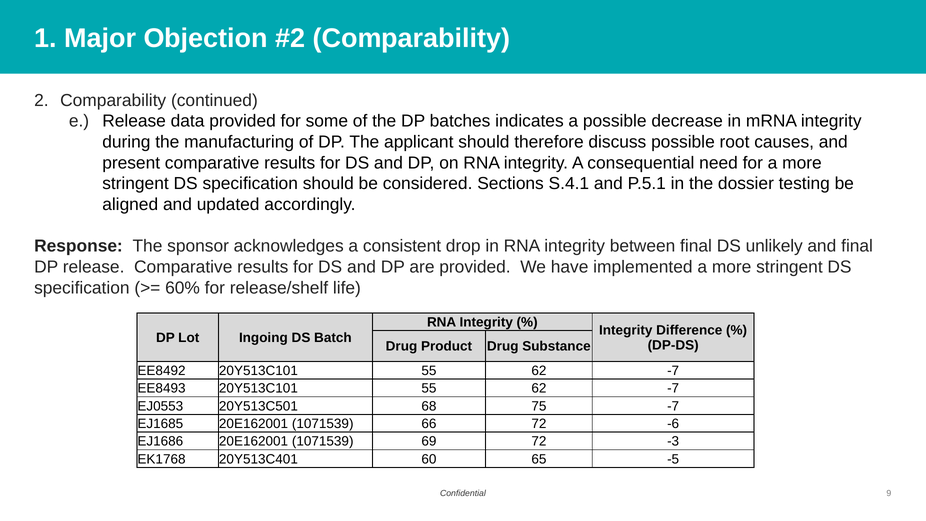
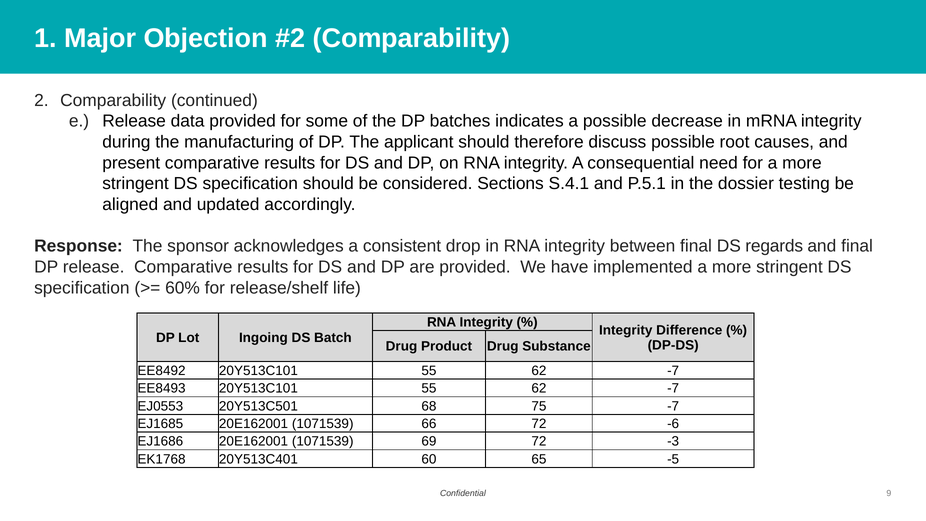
unlikely: unlikely -> regards
